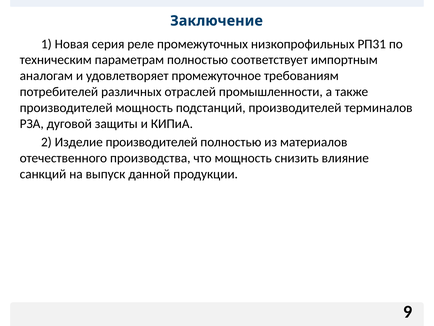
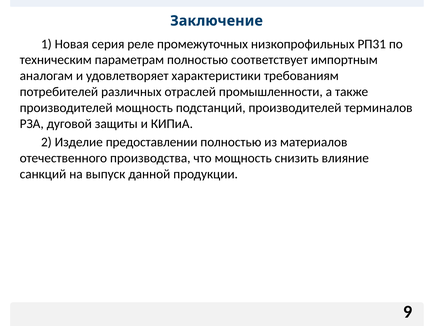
промежуточное: промежуточное -> характеристики
Изделие производителей: производителей -> предоставлении
